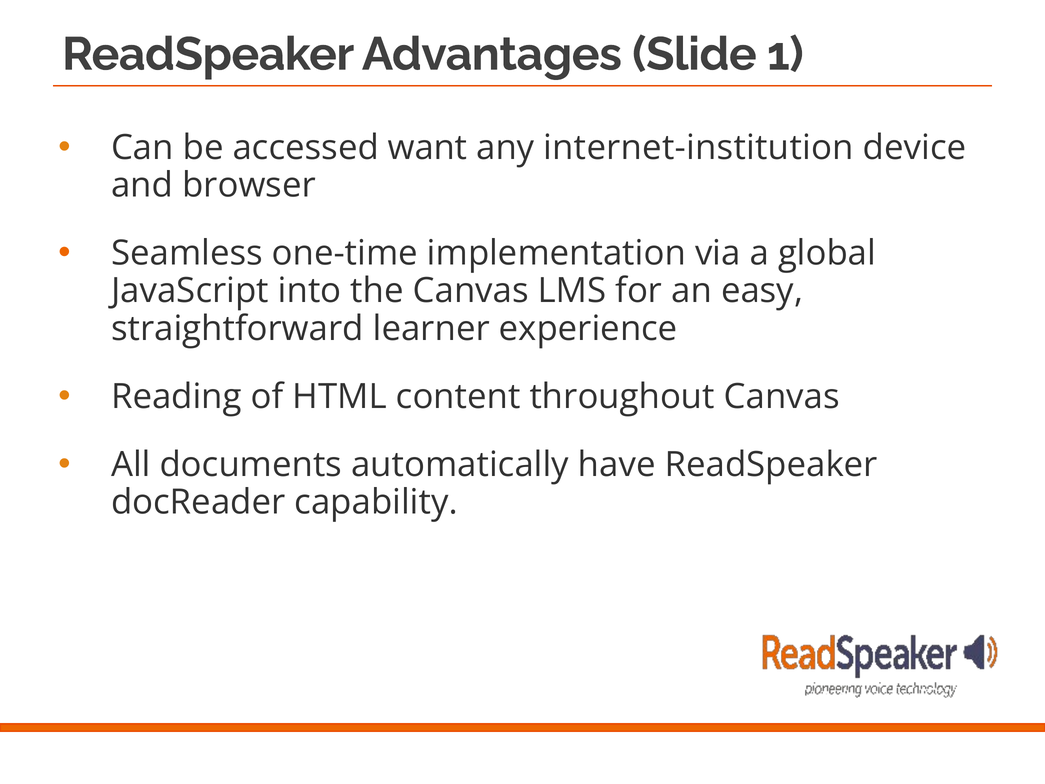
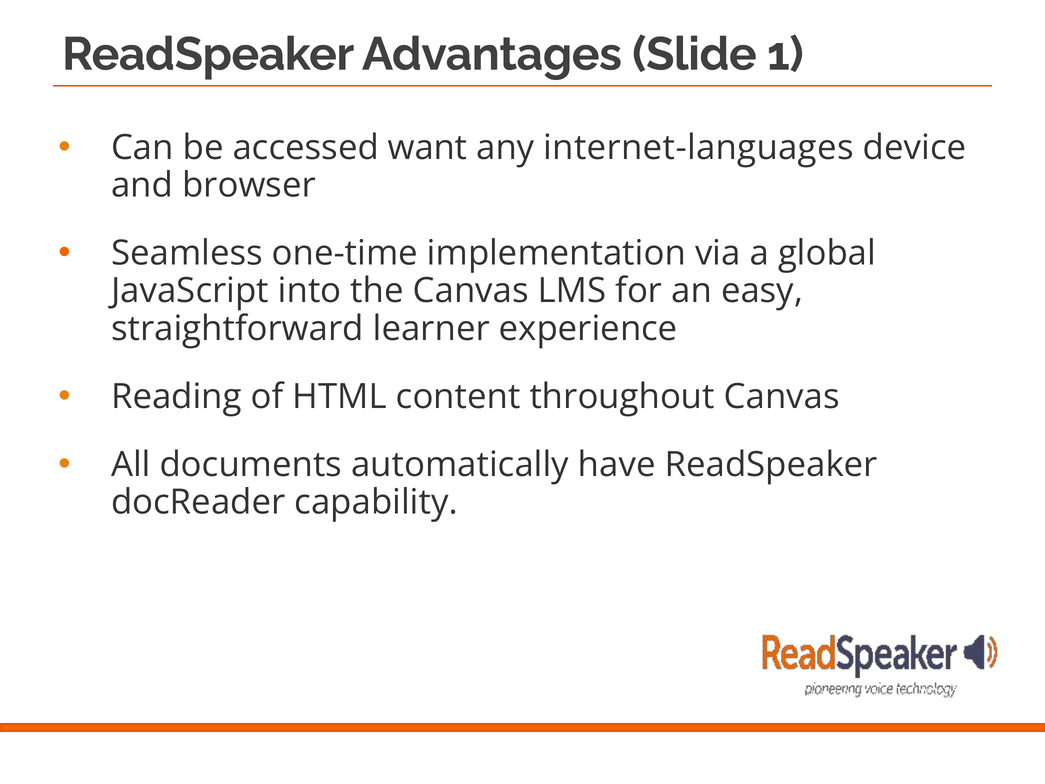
internet-institution: internet-institution -> internet-languages
